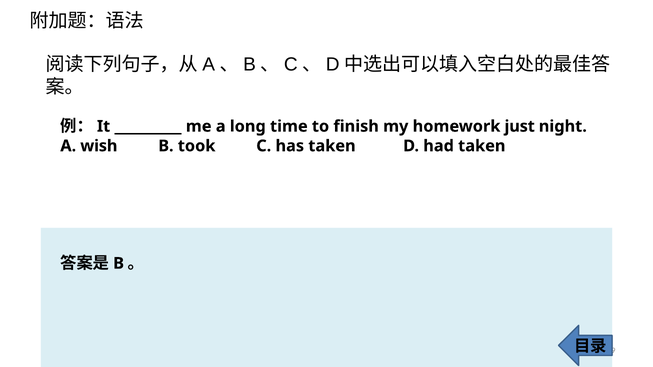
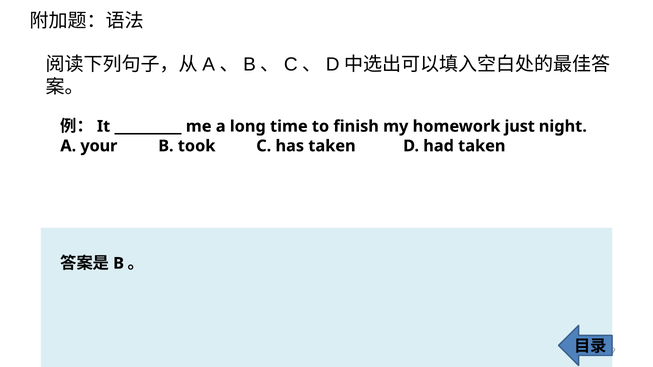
wish: wish -> your
